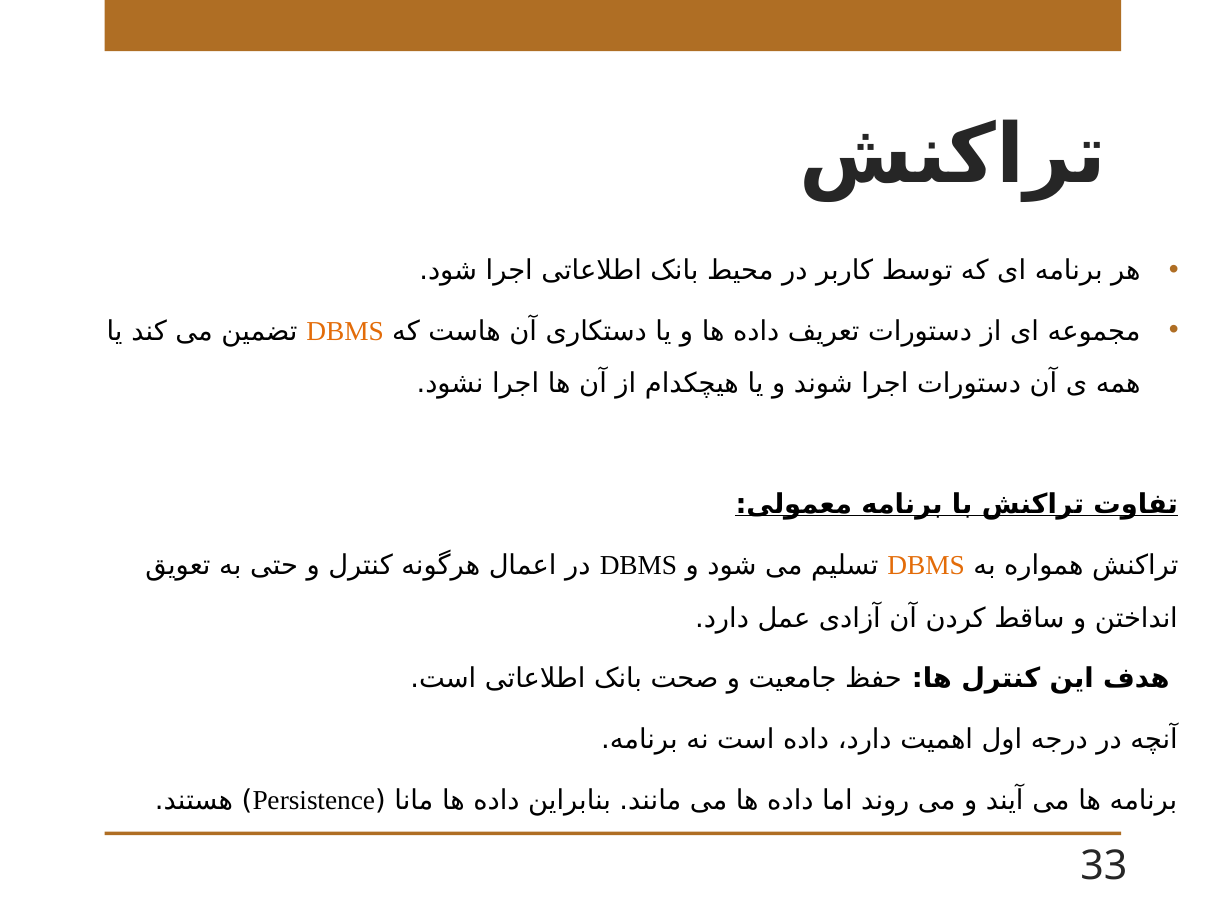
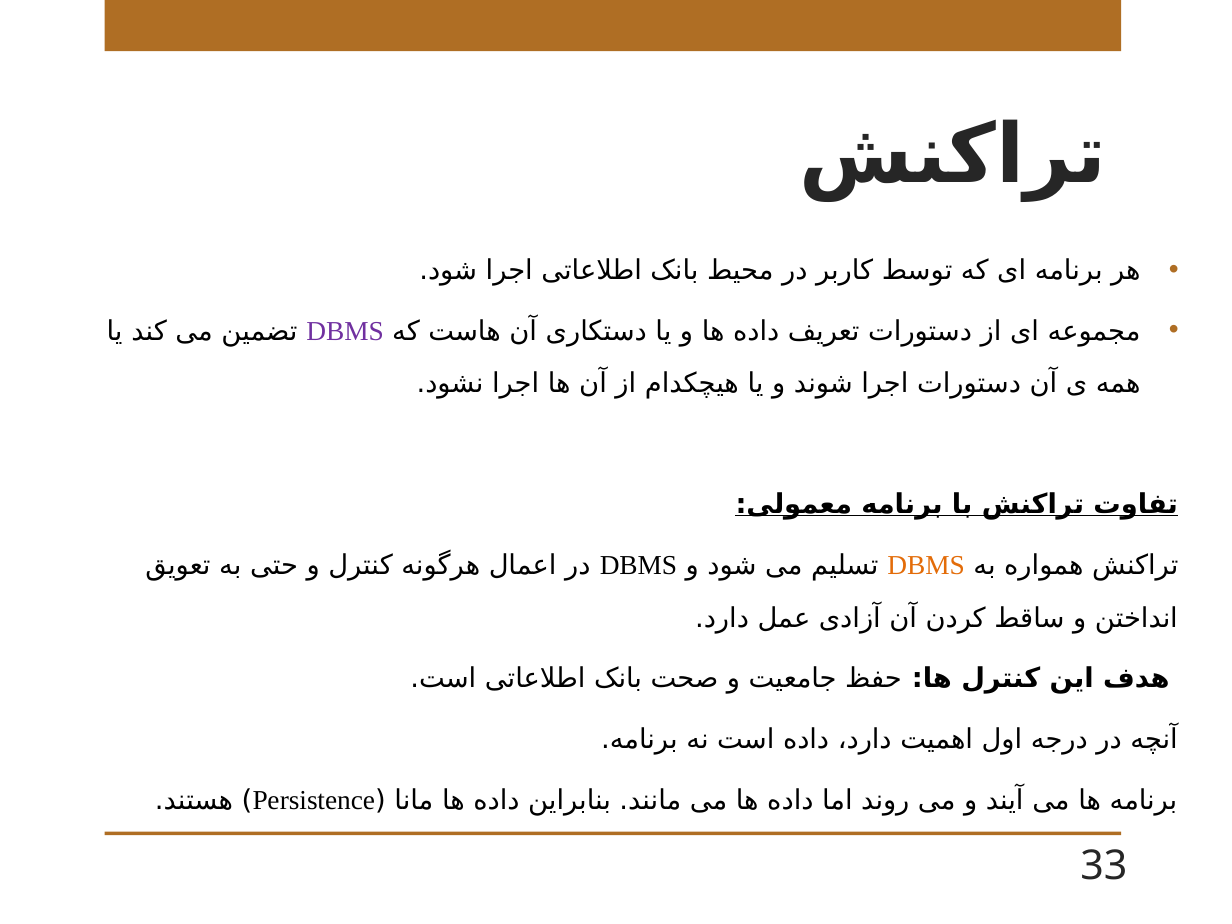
DBMS at (345, 331) colour: orange -> purple
